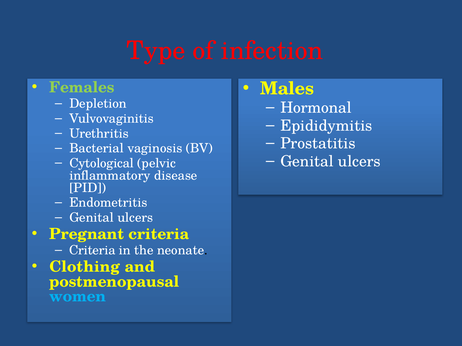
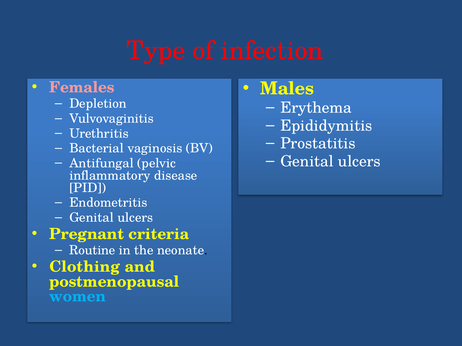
Females colour: light green -> pink
Hormonal: Hormonal -> Erythema
Cytological: Cytological -> Antifungal
Criteria at (92, 251): Criteria -> Routine
